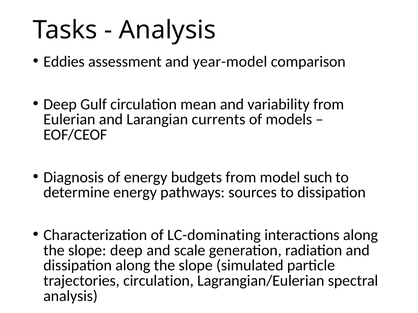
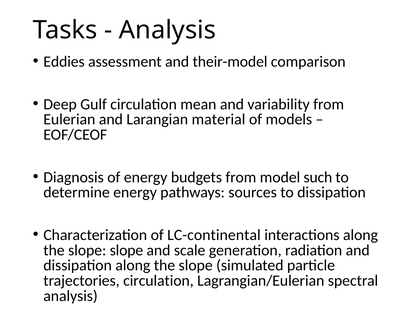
year-model: year-model -> their-model
currents: currents -> material
LC-dominating: LC-dominating -> LC-continental
slope deep: deep -> slope
